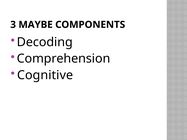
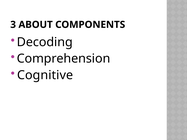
MAYBE: MAYBE -> ABOUT
